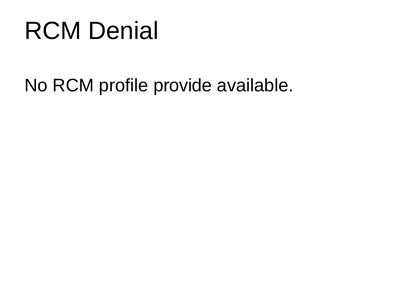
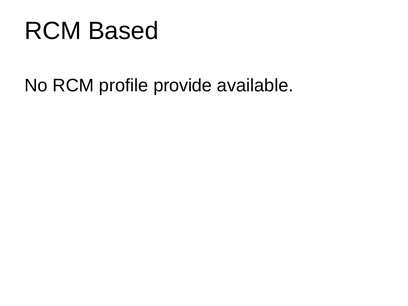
Denial: Denial -> Based
